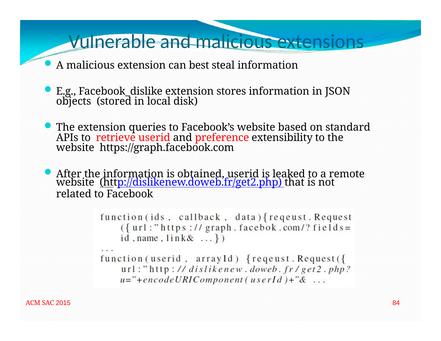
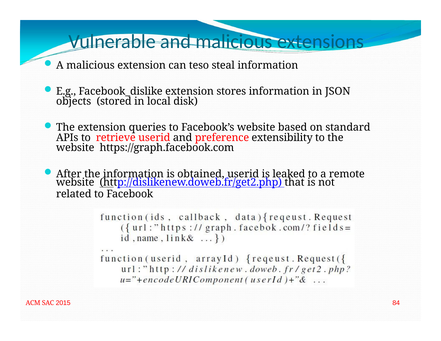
best: best -> teso
